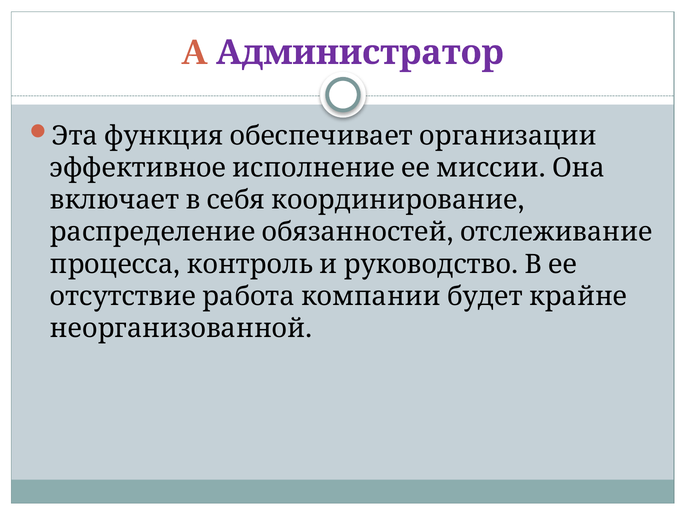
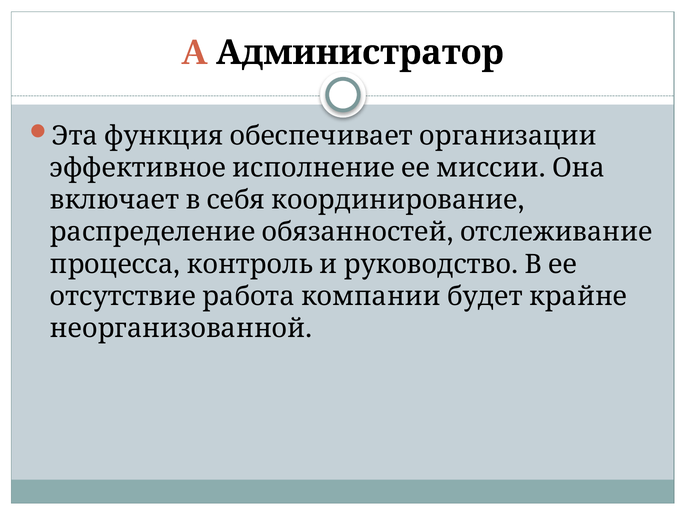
Администратор colour: purple -> black
